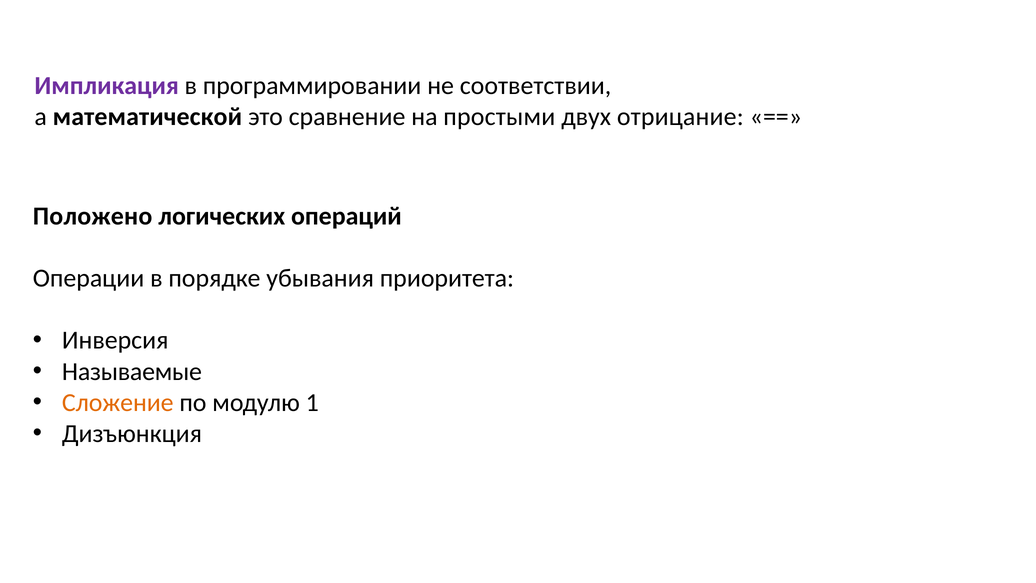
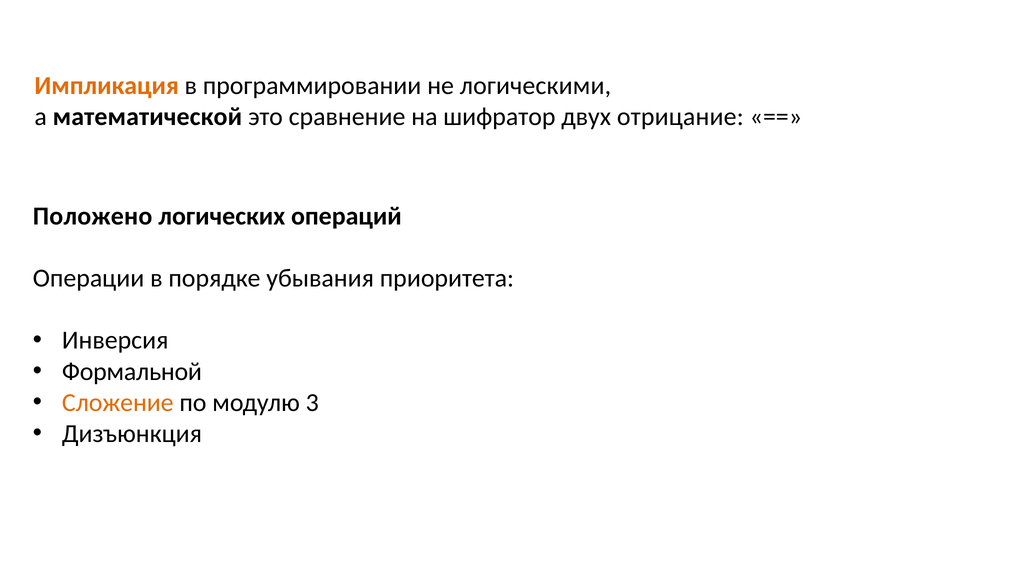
Импликация colour: purple -> orange
соответствии: соответствии -> логическими
простыми: простыми -> шифратор
Называемые: Называемые -> Формальной
1: 1 -> 3
